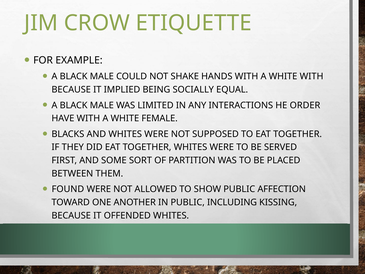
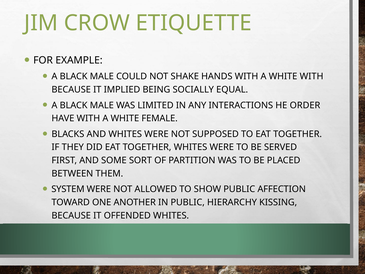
FOUND: FOUND -> SYSTEM
INCLUDING: INCLUDING -> HIERARCHY
